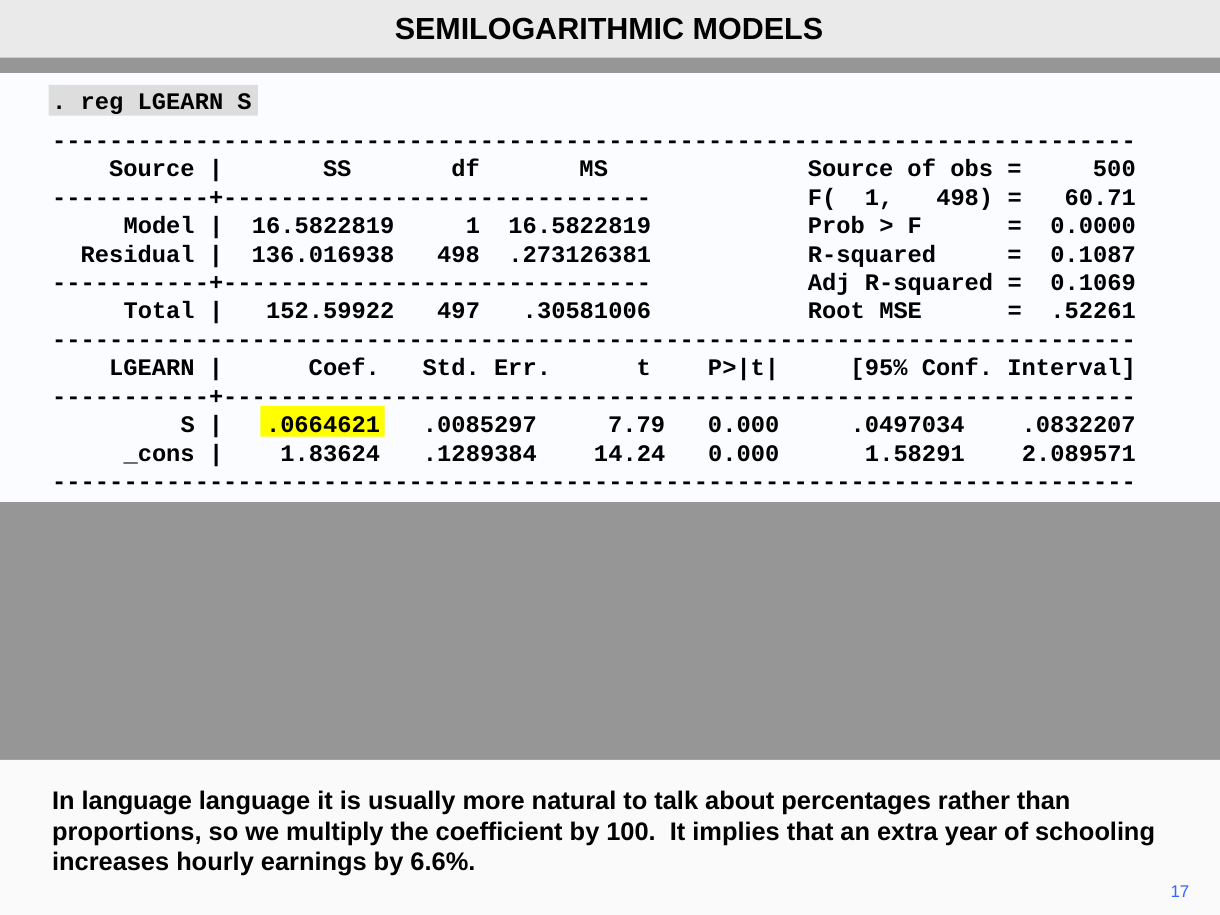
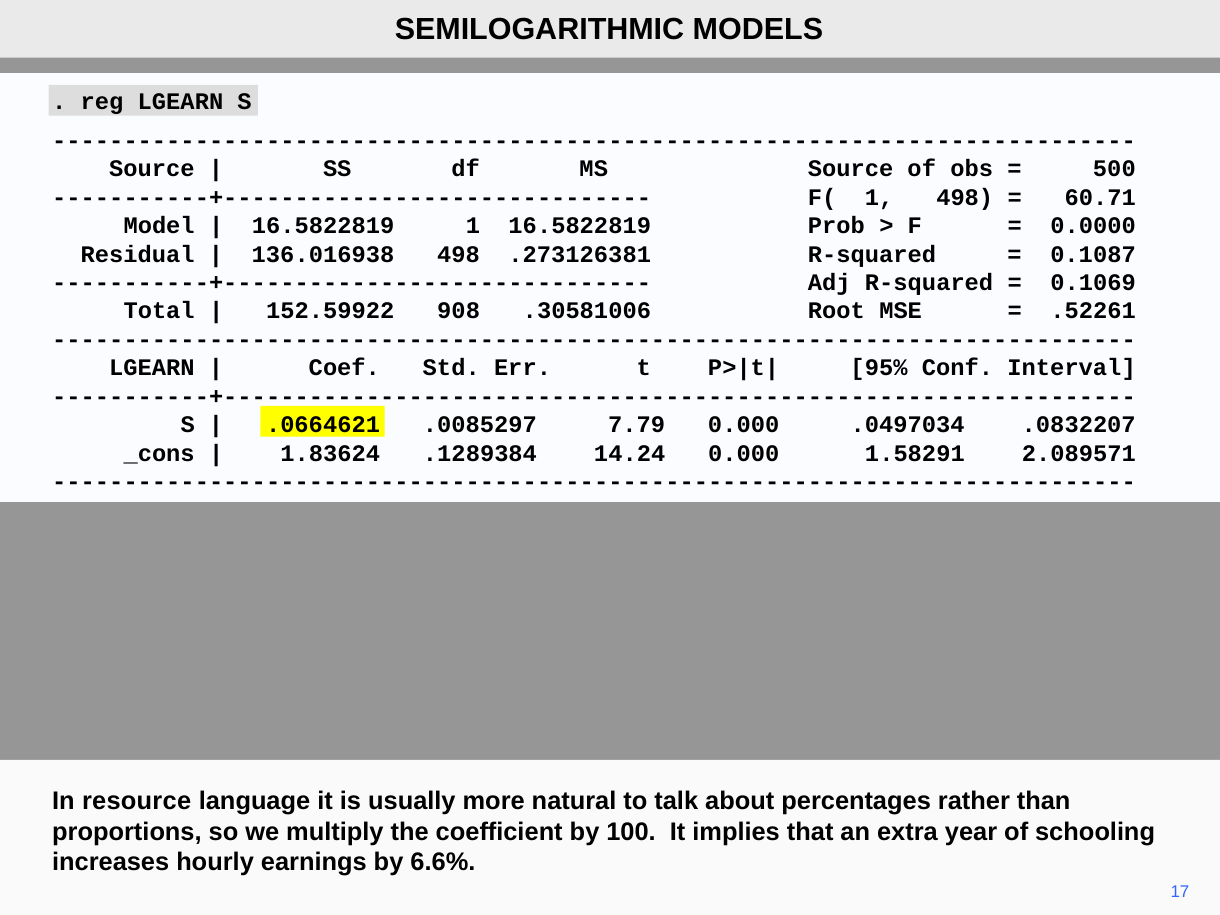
497: 497 -> 908
In language: language -> resource
